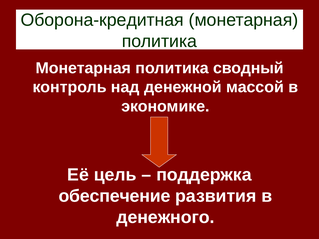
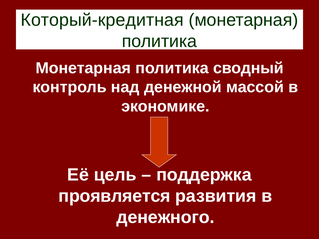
Оборона-кредитная: Оборона-кредитная -> Который-кредитная
обеспечение: обеспечение -> проявляется
